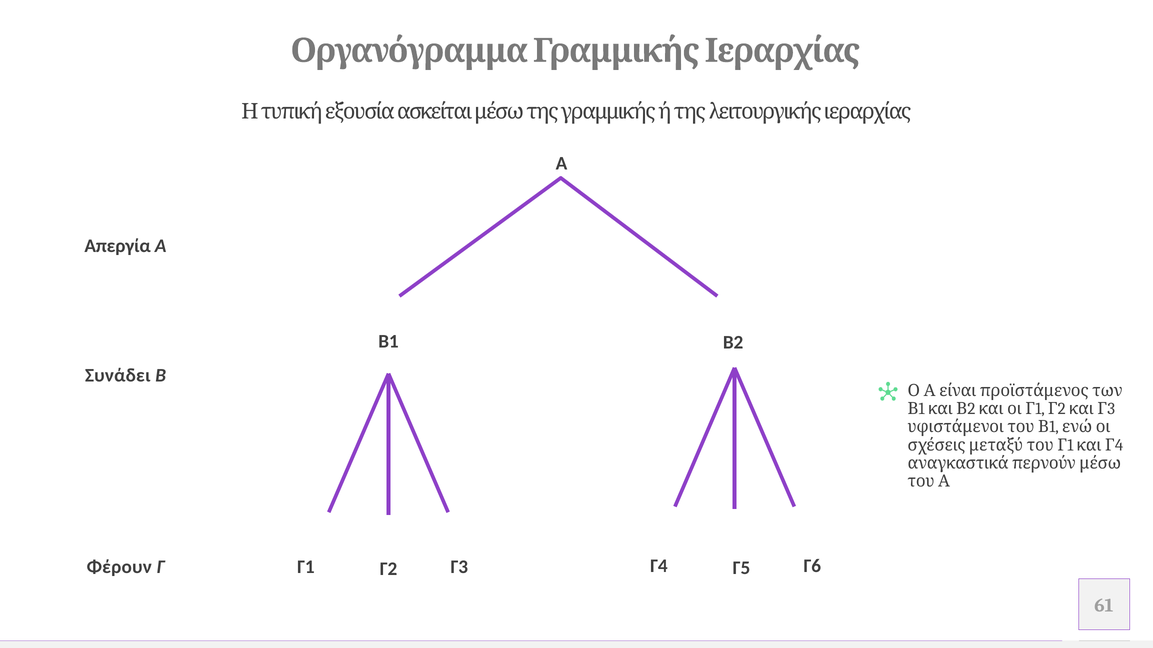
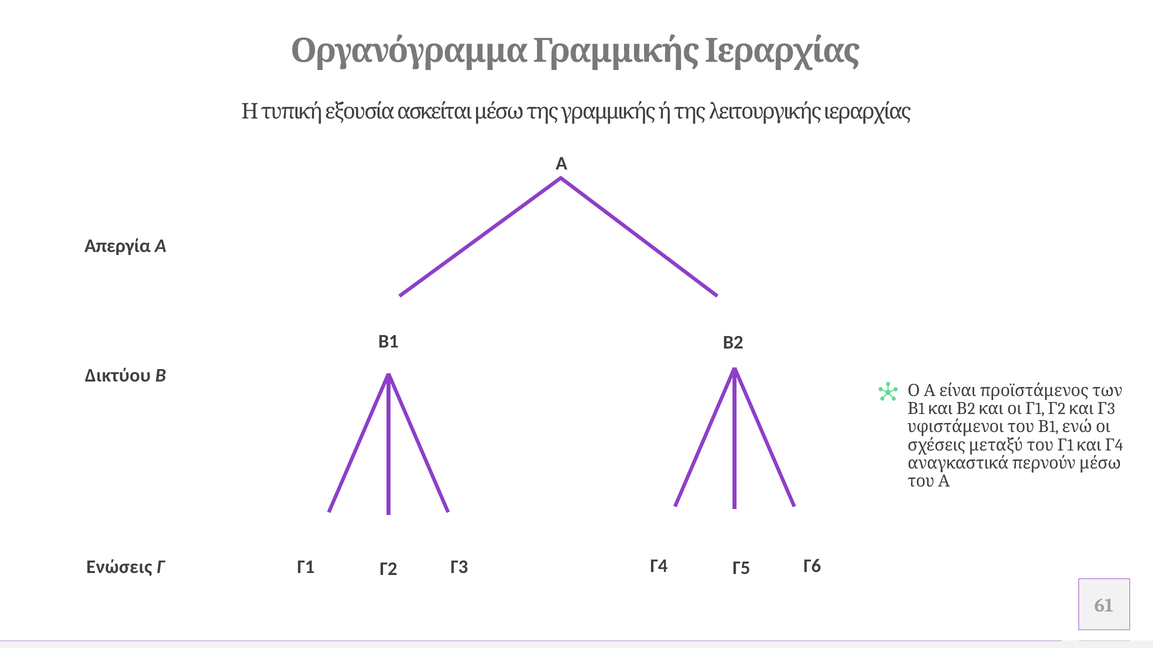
Συνάδει: Συνάδει -> Δικτύου
Φέρουν: Φέρουν -> Ενώσεις
